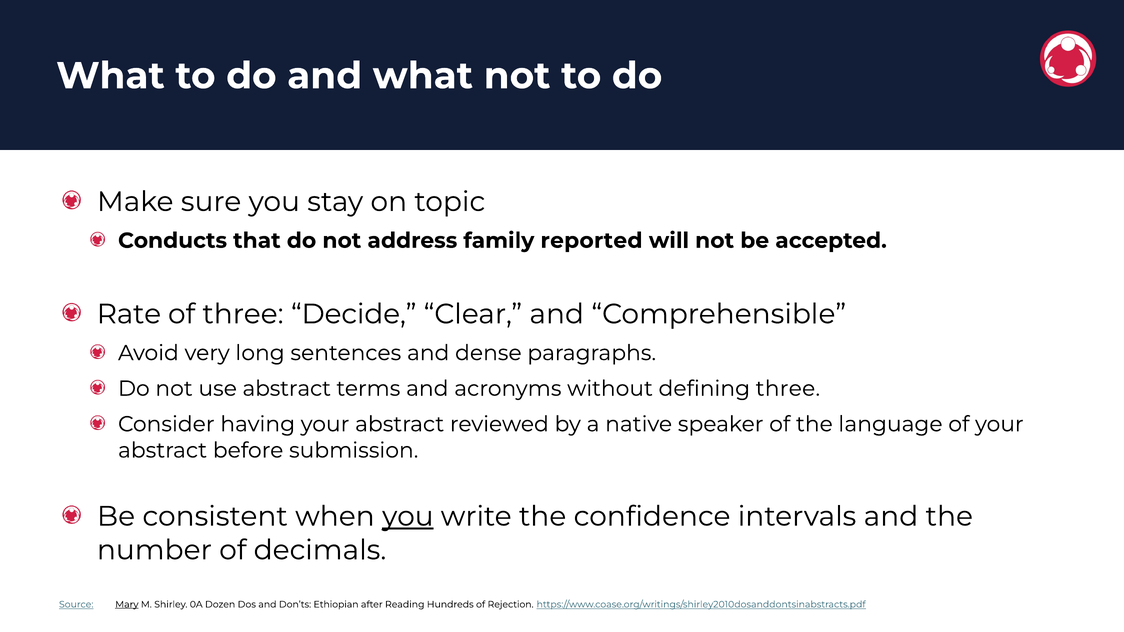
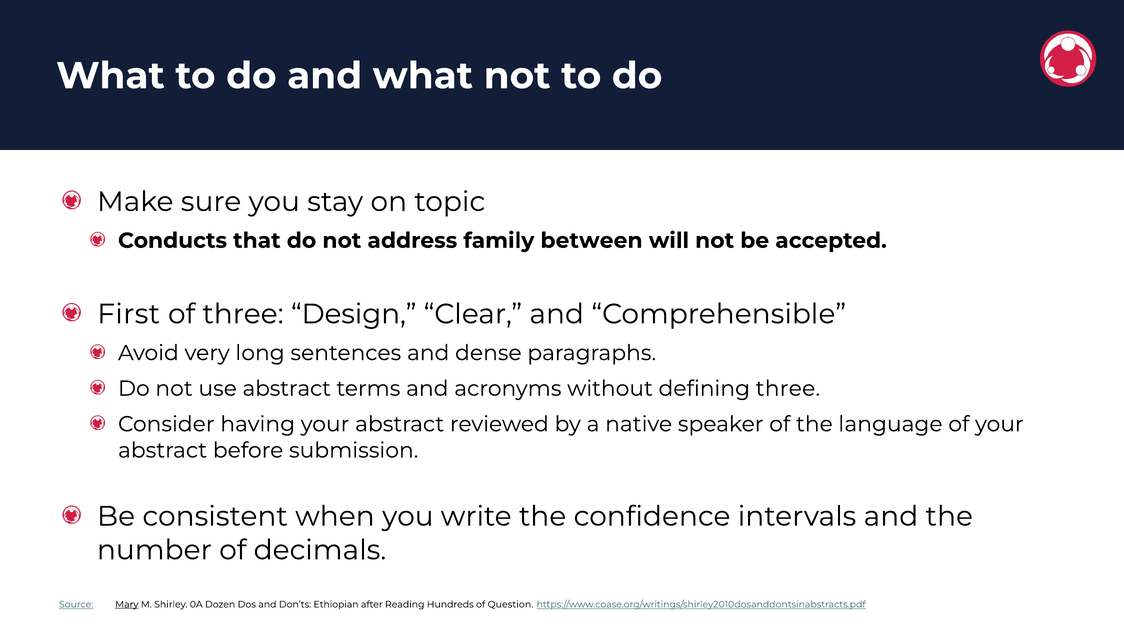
reported: reported -> between
Rate: Rate -> First
Decide: Decide -> Design
you at (408, 517) underline: present -> none
Rejection: Rejection -> Question
